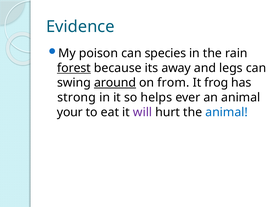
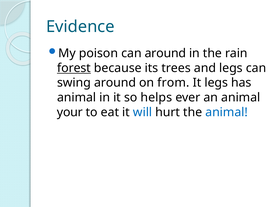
can species: species -> around
away: away -> trees
around at (115, 83) underline: present -> none
It frog: frog -> legs
strong at (77, 97): strong -> animal
will colour: purple -> blue
